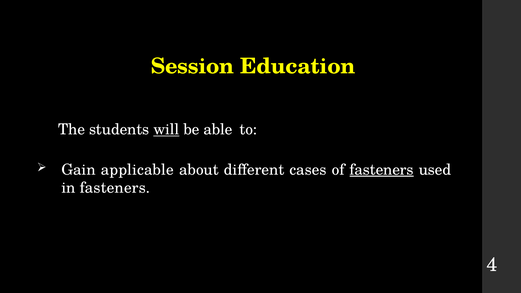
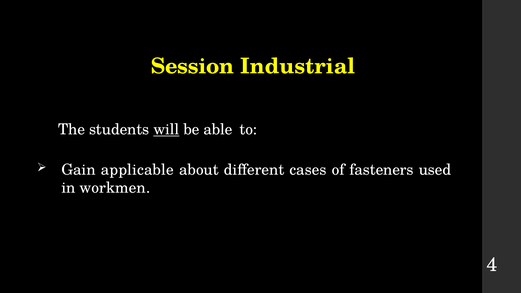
Education: Education -> Industrial
fasteners at (382, 170) underline: present -> none
in fasteners: fasteners -> workmen
